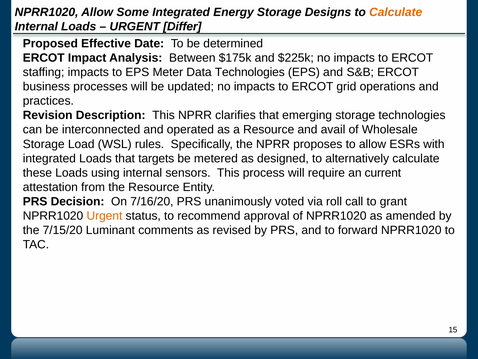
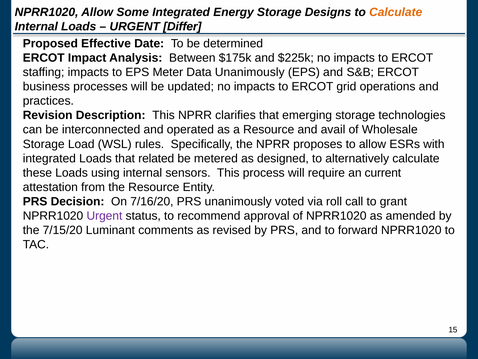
Data Technologies: Technologies -> Unanimously
targets: targets -> related
Urgent at (104, 216) colour: orange -> purple
